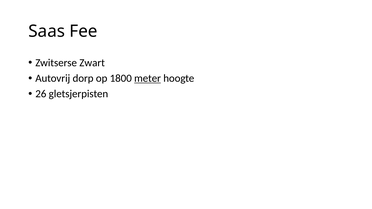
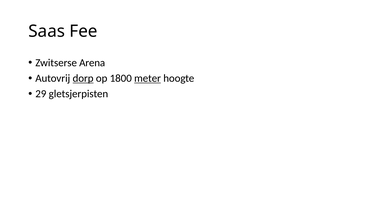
Zwart: Zwart -> Arena
dorp underline: none -> present
26: 26 -> 29
